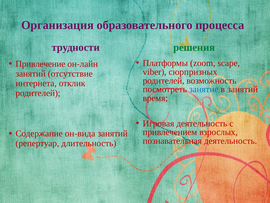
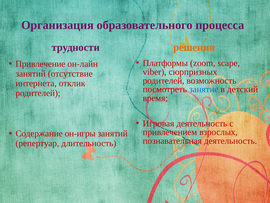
решения colour: green -> orange
в занятий: занятий -> детский
он-вида: он-вида -> он-игры
